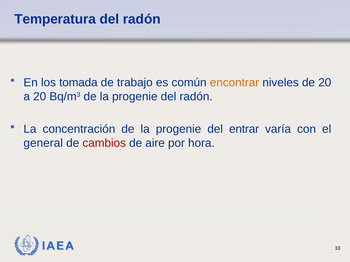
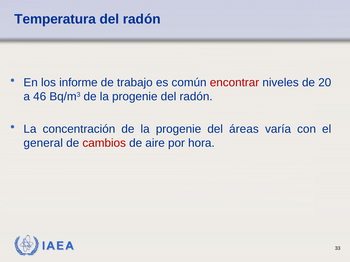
tomada: tomada -> informe
encontrar colour: orange -> red
a 20: 20 -> 46
entrar: entrar -> áreas
